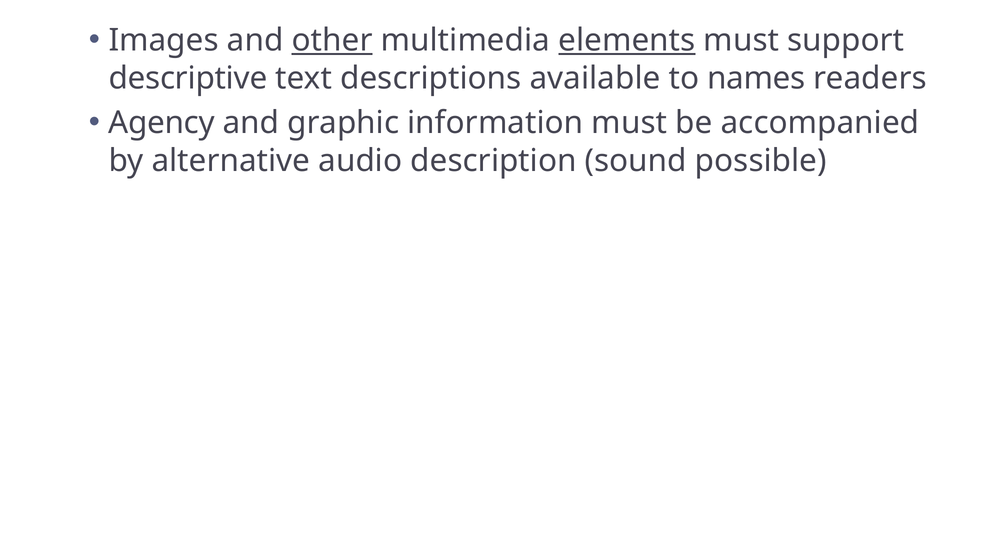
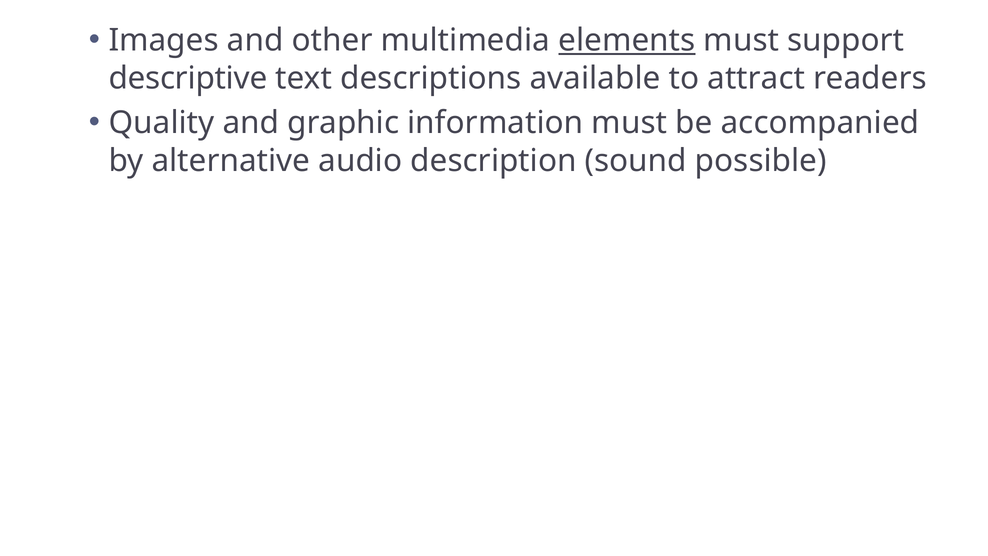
other underline: present -> none
names: names -> attract
Agency: Agency -> Quality
